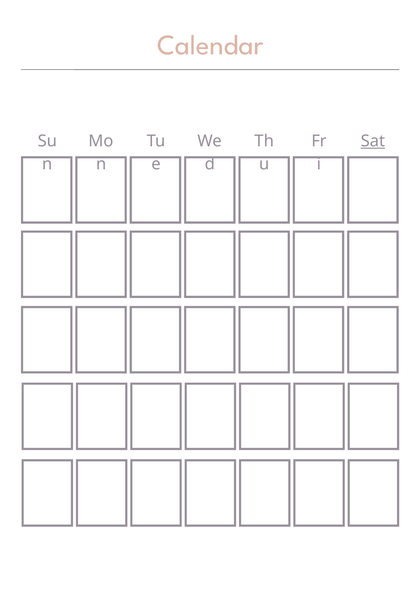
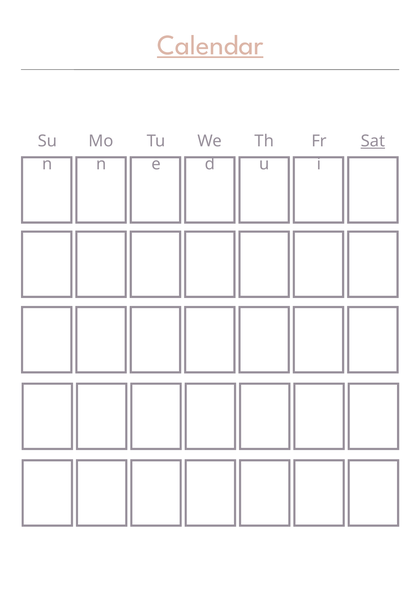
Calendar underline: none -> present
